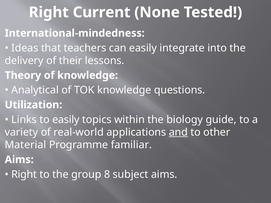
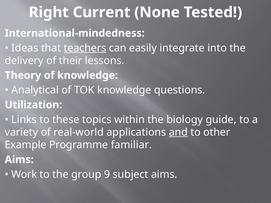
teachers underline: none -> present
to easily: easily -> these
Material: Material -> Example
Right at (24, 175): Right -> Work
8: 8 -> 9
